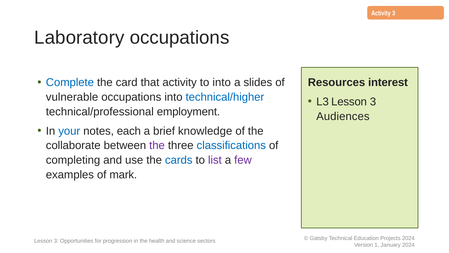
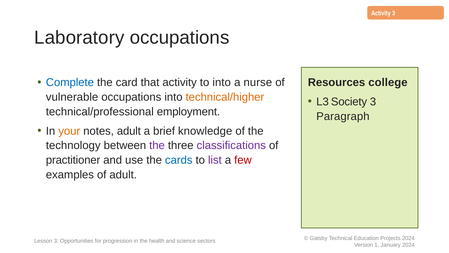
slides: slides -> nurse
interest: interest -> college
technical/higher colour: blue -> orange
L3 Lesson: Lesson -> Society
Audiences: Audiences -> Paragraph
your colour: blue -> orange
notes each: each -> adult
collaborate: collaborate -> technology
classifications colour: blue -> purple
completing: completing -> practitioner
few colour: purple -> red
of mark: mark -> adult
